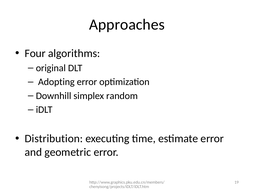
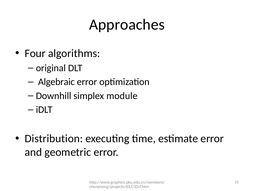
Adopting: Adopting -> Algebraic
random: random -> module
